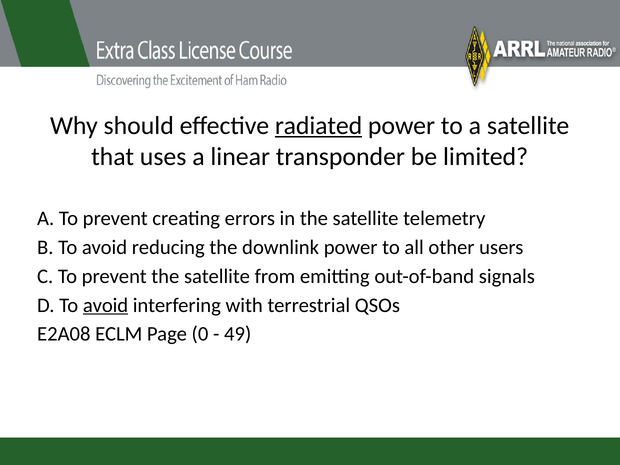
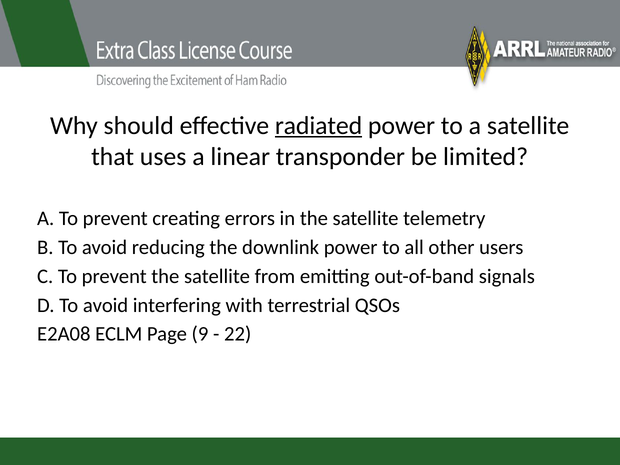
avoid at (106, 305) underline: present -> none
0: 0 -> 9
49: 49 -> 22
